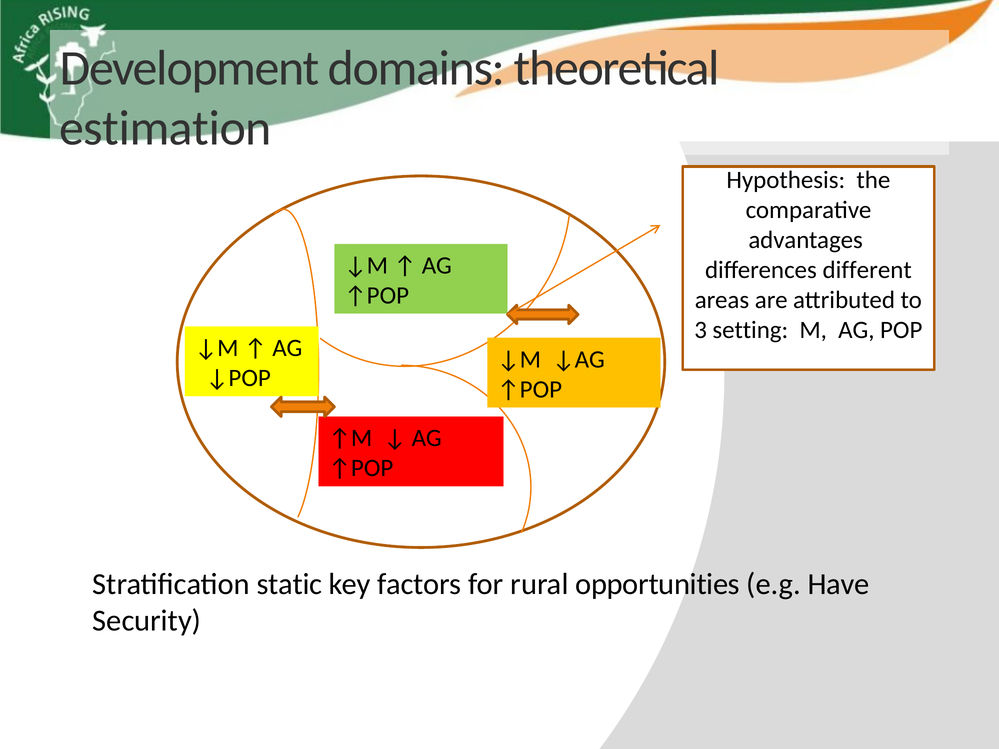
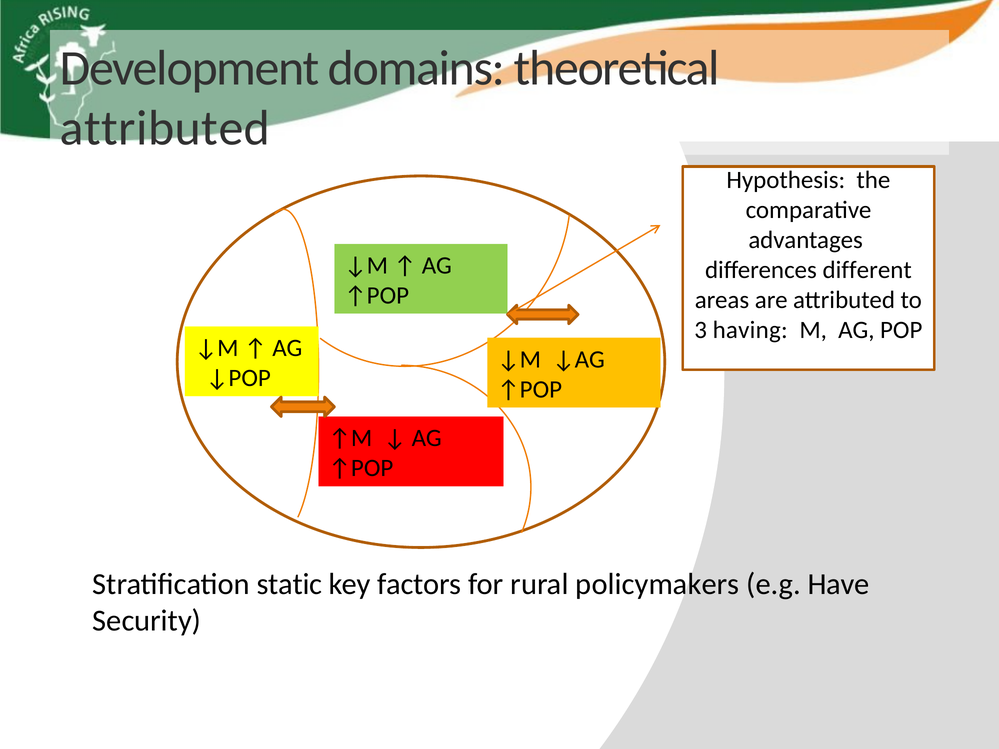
estimation at (165, 128): estimation -> attributed
setting: setting -> having
opportunities: opportunities -> policymakers
